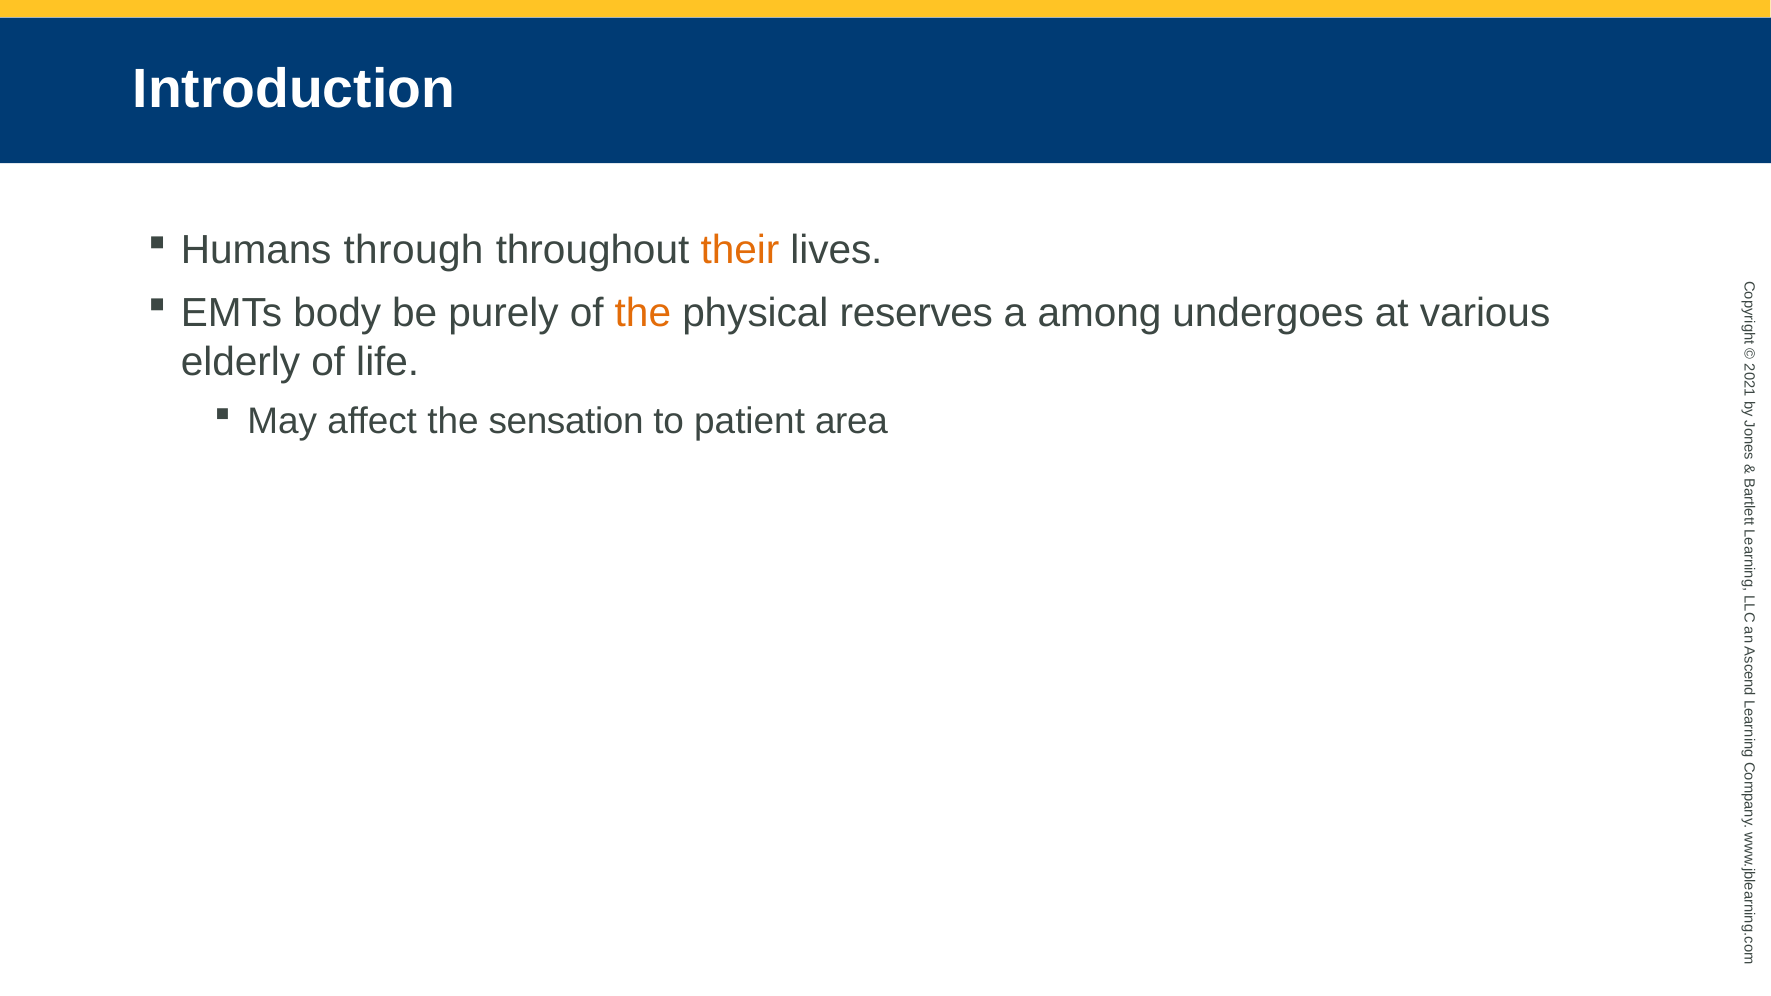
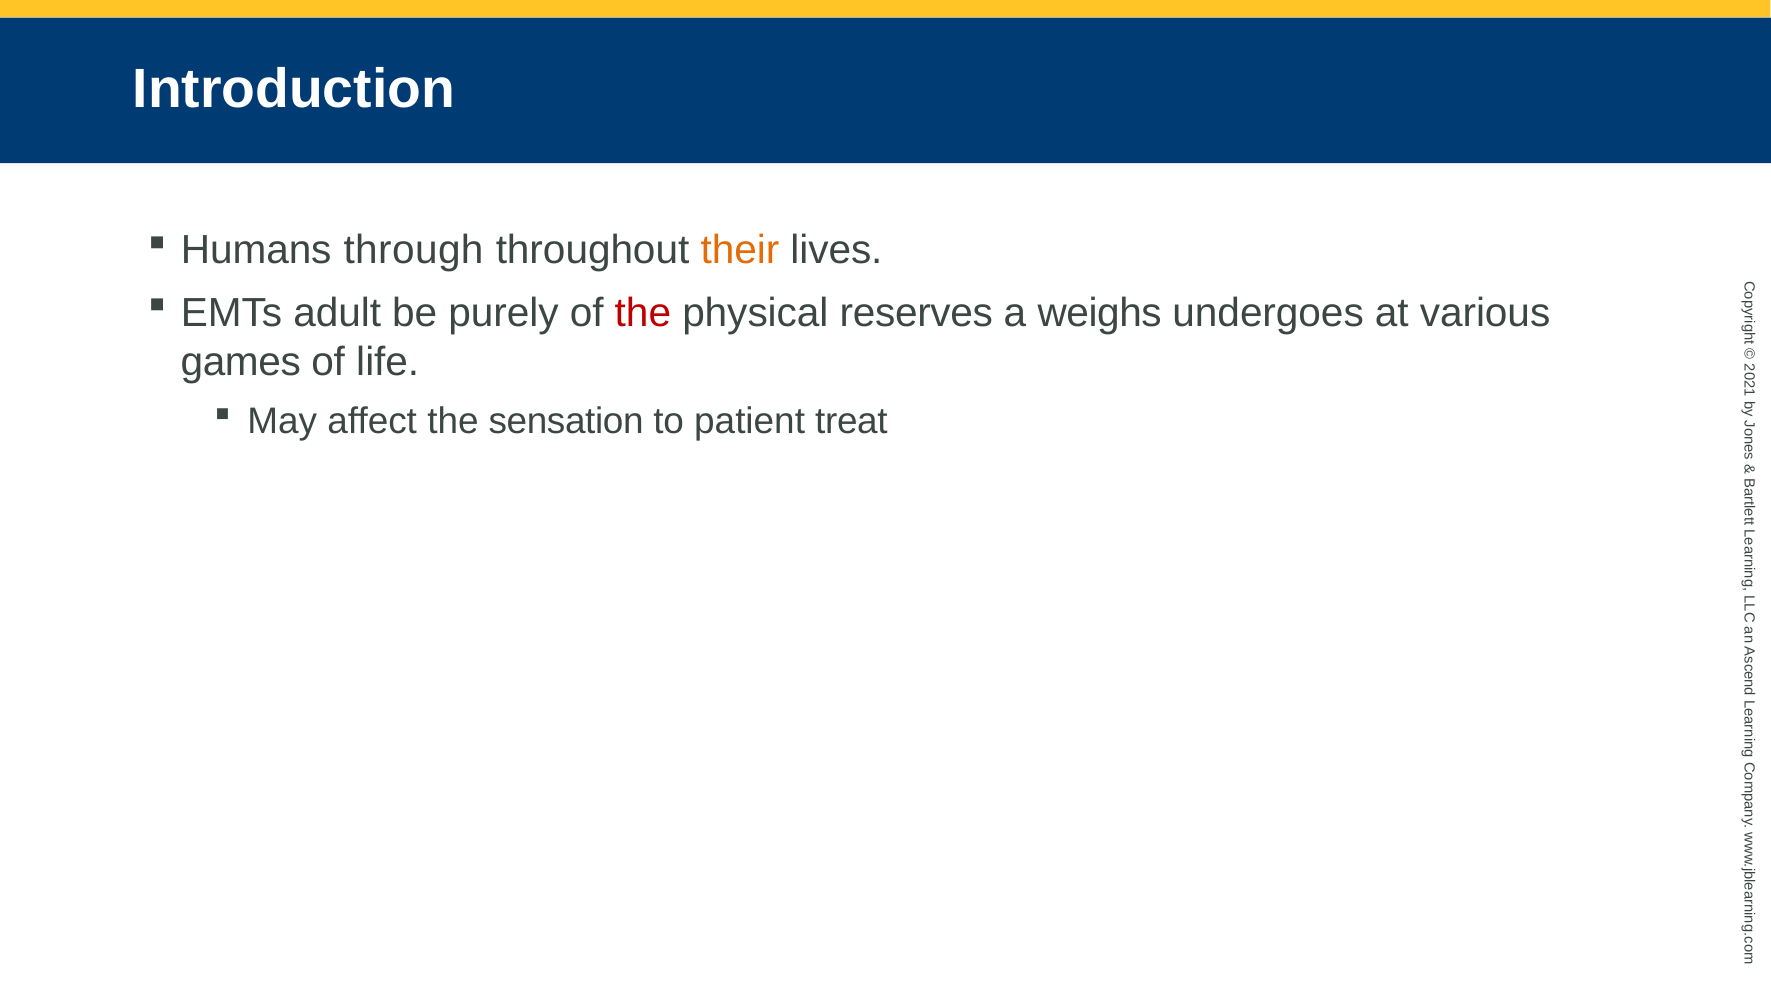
body: body -> adult
the at (643, 313) colour: orange -> red
among: among -> weighs
elderly: elderly -> games
area: area -> treat
